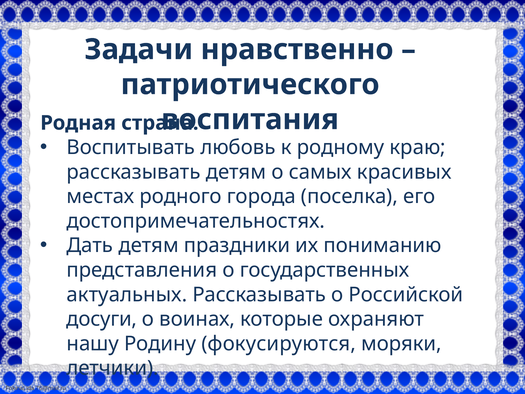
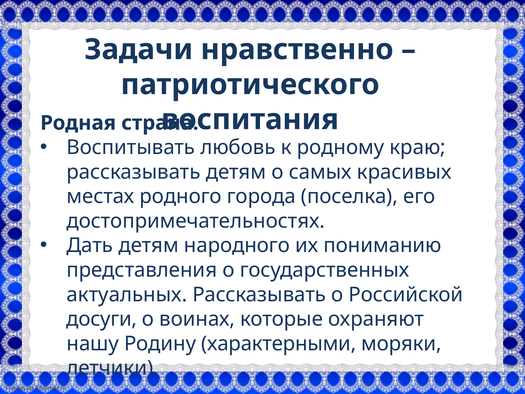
праздники: праздники -> народного
фокусируются: фокусируются -> характерными
